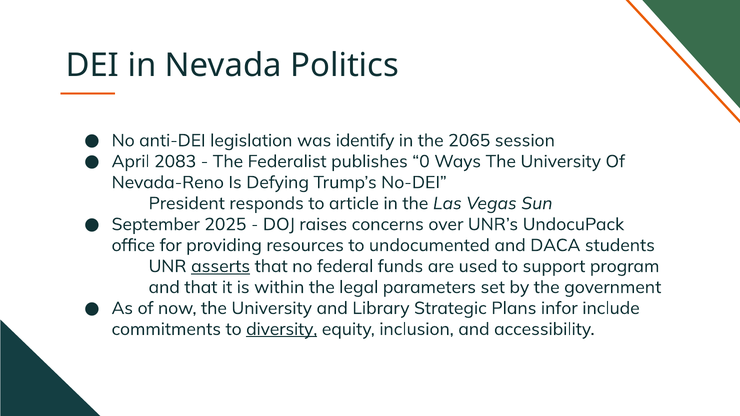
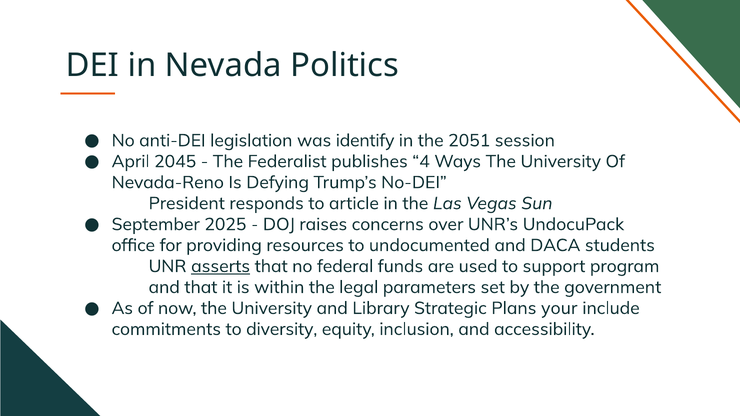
2065: 2065 -> 2051
2083: 2083 -> 2045
0: 0 -> 4
infor: infor -> your
diversity underline: present -> none
